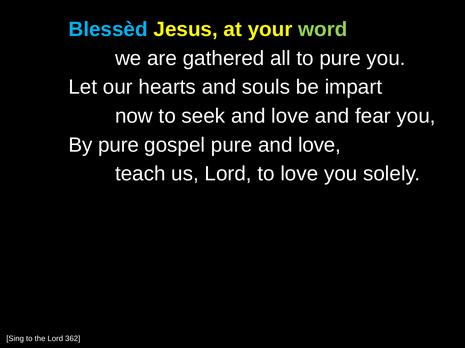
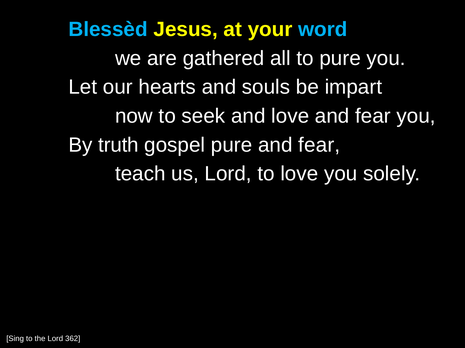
word colour: light green -> light blue
By pure: pure -> truth
pure and love: love -> fear
